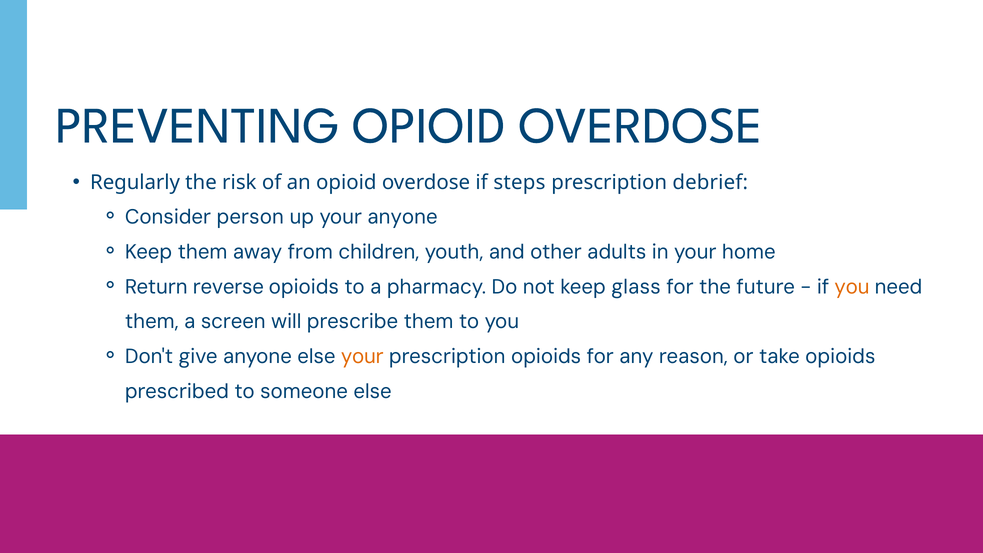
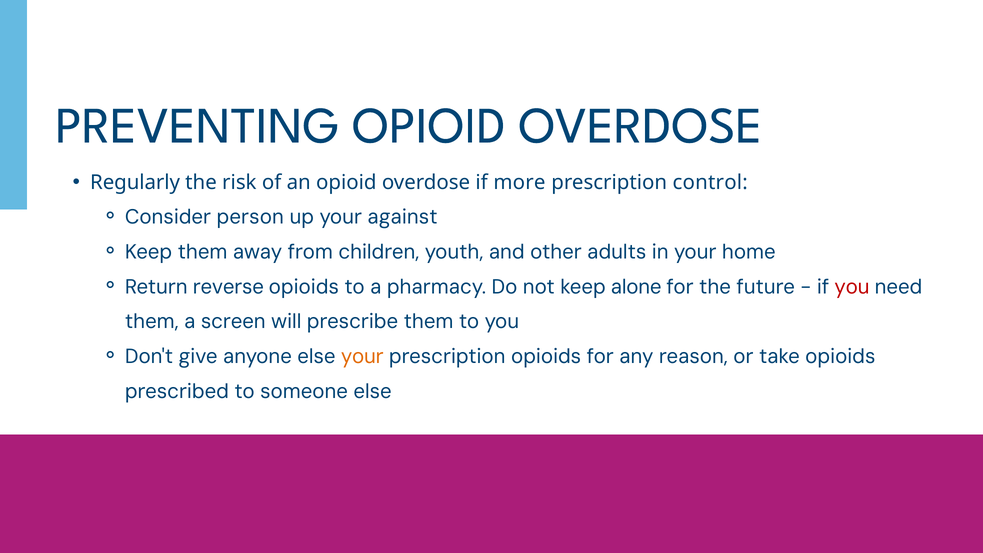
steps: steps -> more
debrief: debrief -> control
your anyone: anyone -> against
glass: glass -> alone
you at (852, 287) colour: orange -> red
